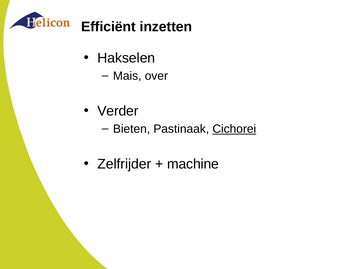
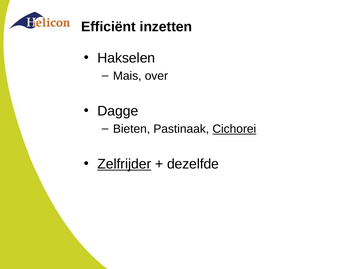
Verder: Verder -> Dagge
Zelfrijder underline: none -> present
machine: machine -> dezelfde
